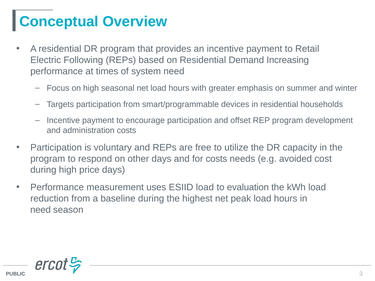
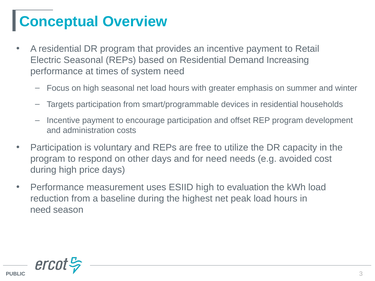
Electric Following: Following -> Seasonal
for costs: costs -> need
ESIID load: load -> high
